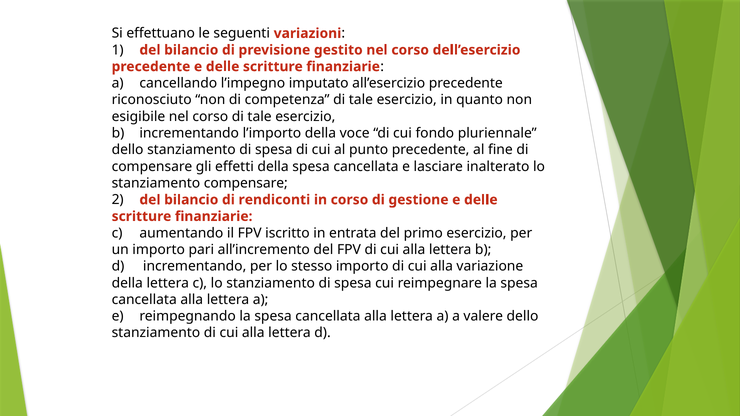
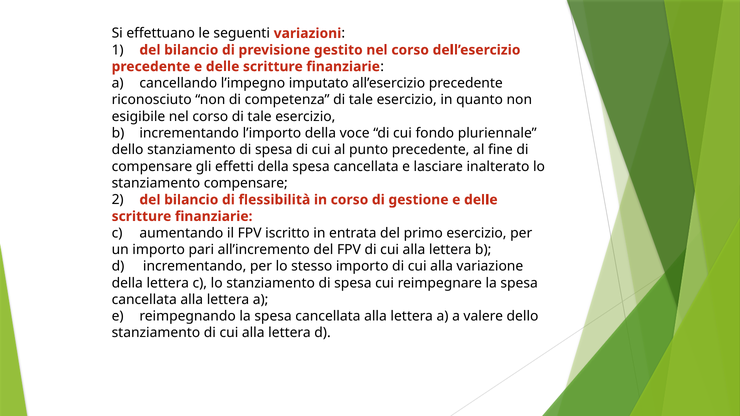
rendiconti: rendiconti -> flessibilità
